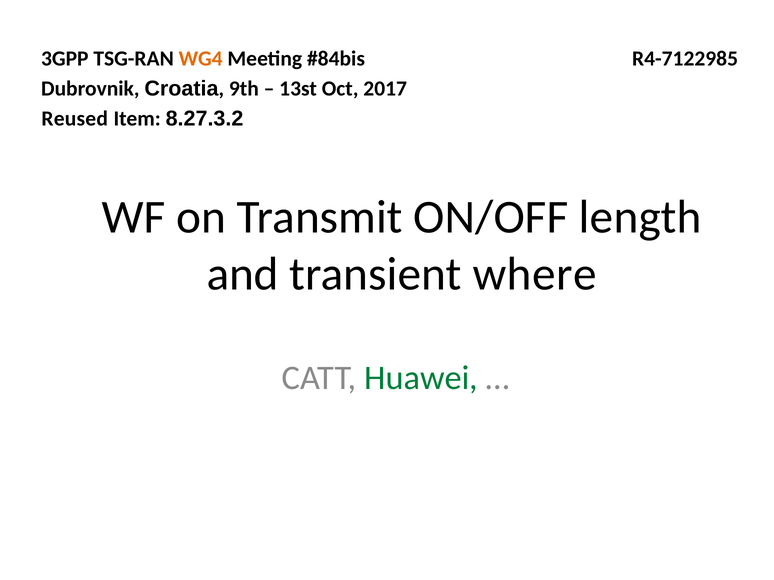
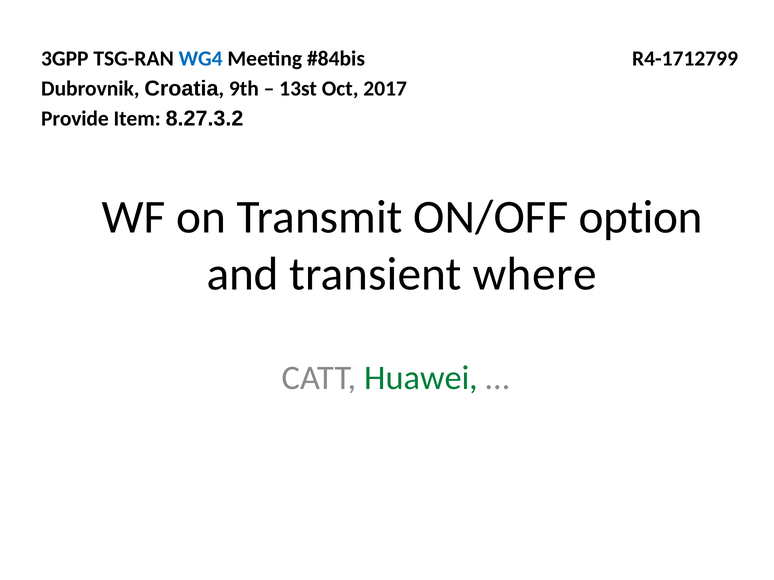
WG4 colour: orange -> blue
R4-7122985: R4-7122985 -> R4-1712799
Reused: Reused -> Provide
length: length -> option
